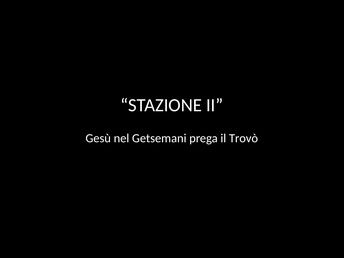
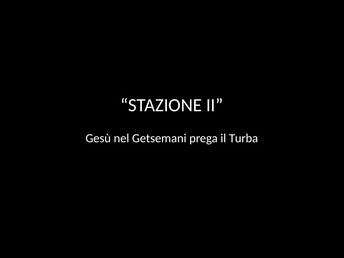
Trovò: Trovò -> Turba
